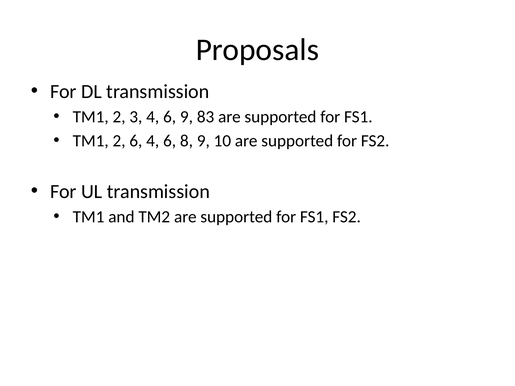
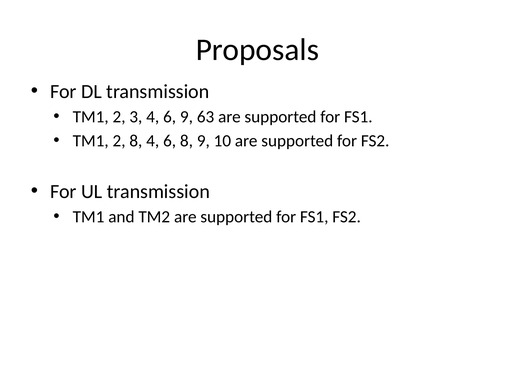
83: 83 -> 63
2 6: 6 -> 8
